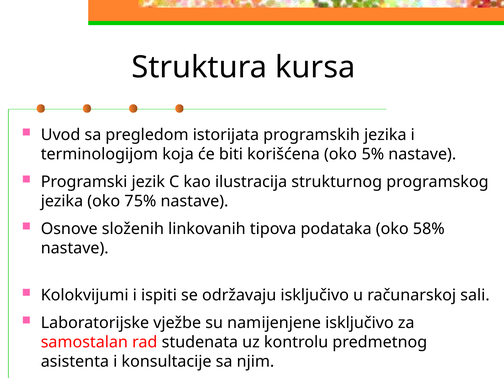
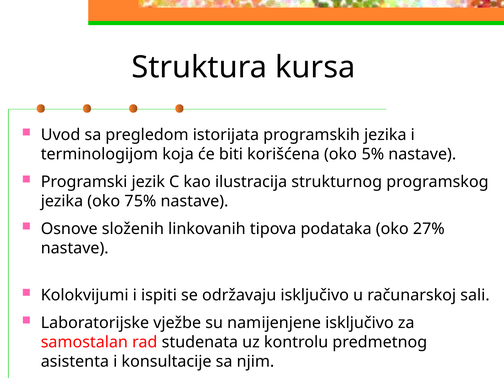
58%: 58% -> 27%
